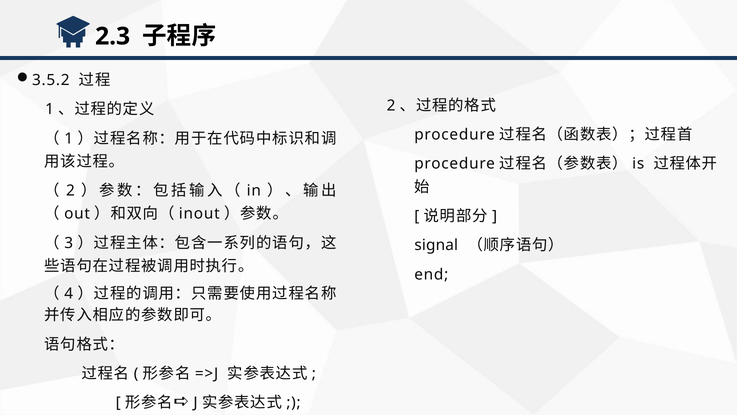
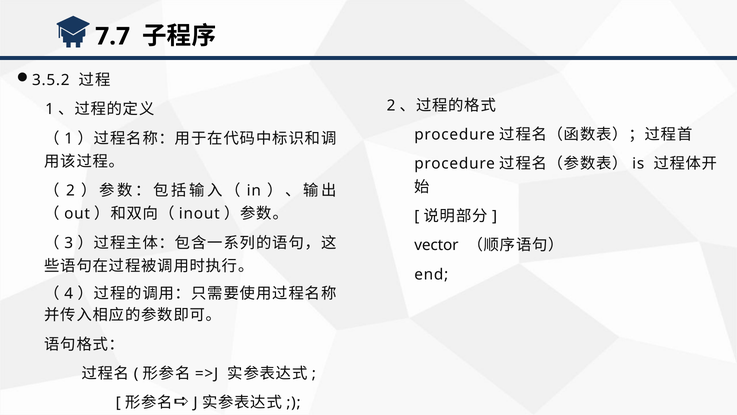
2.3: 2.3 -> 7.7
signal: signal -> vector
